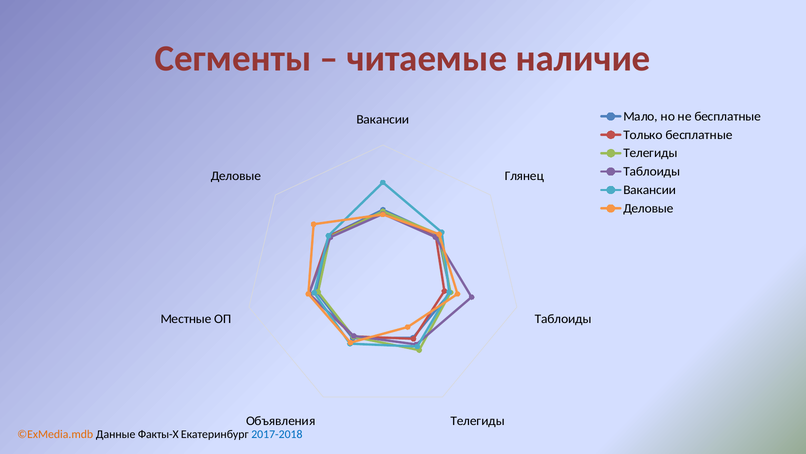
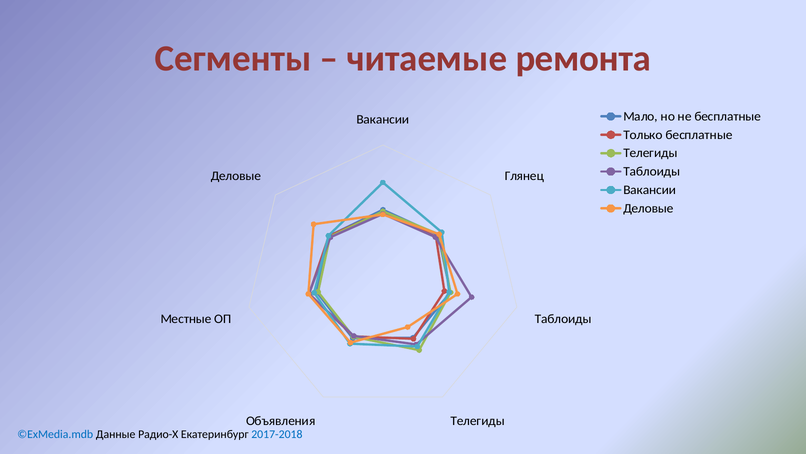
наличие: наличие -> ремонта
©ExMedia.mdb colour: orange -> blue
Факты-X: Факты-X -> Радио-X
